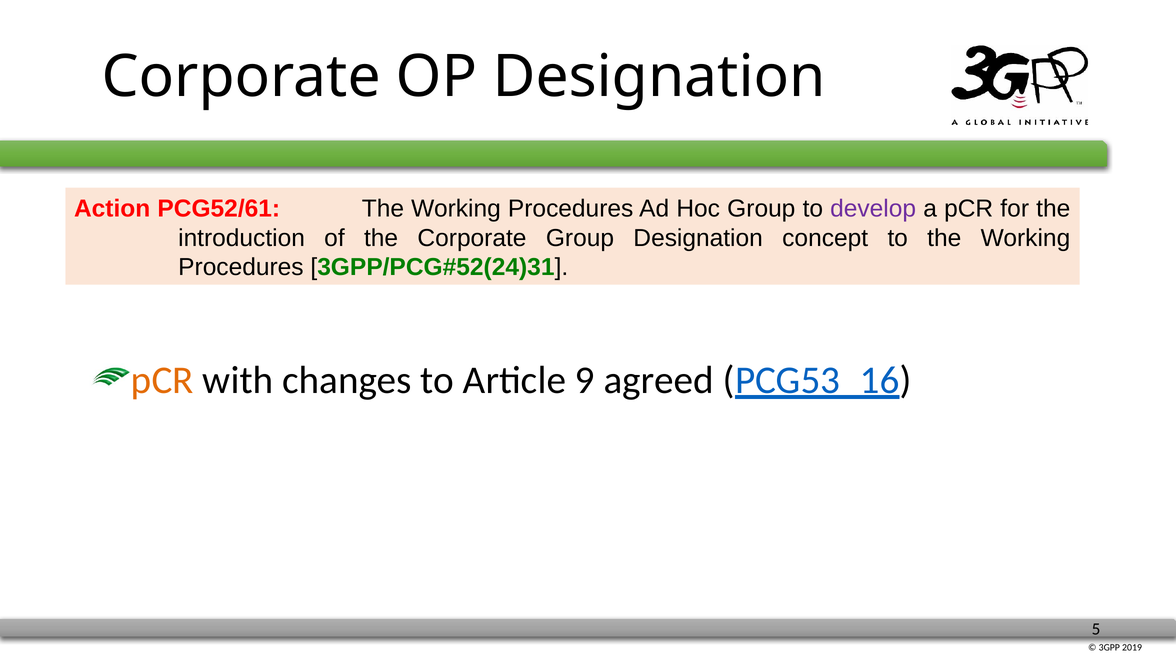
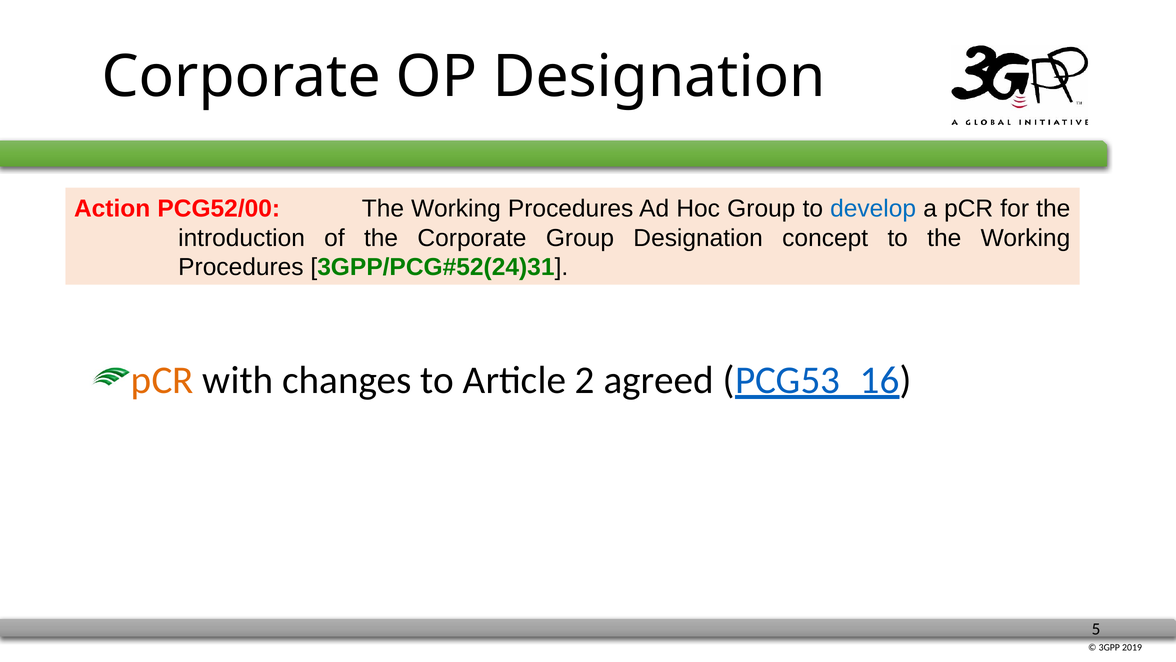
PCG52/61: PCG52/61 -> PCG52/00
develop colour: purple -> blue
9: 9 -> 2
